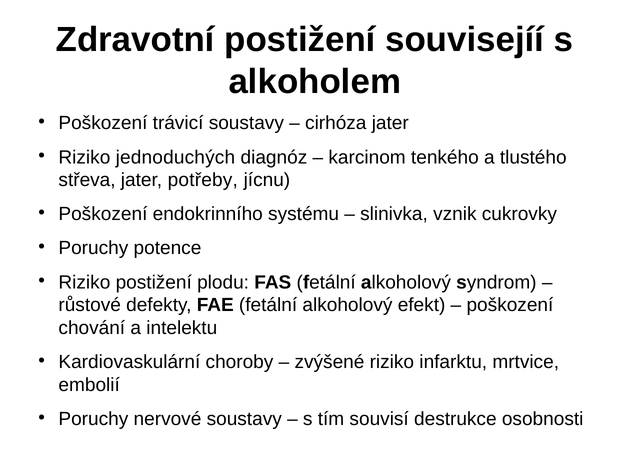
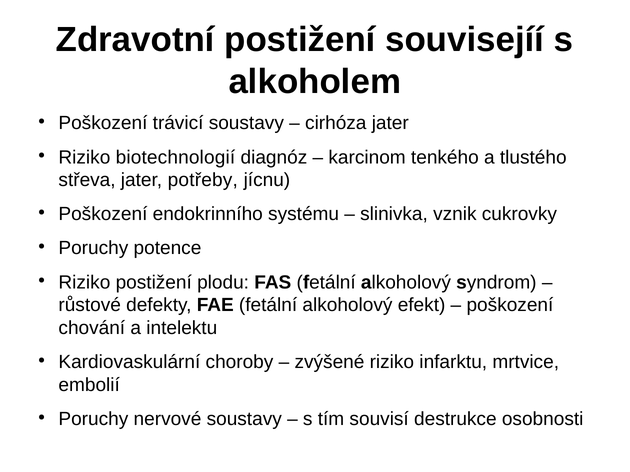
jednoduchých: jednoduchých -> biotechnologií
